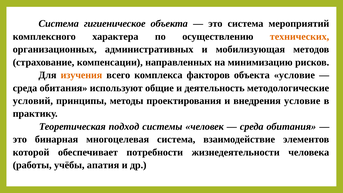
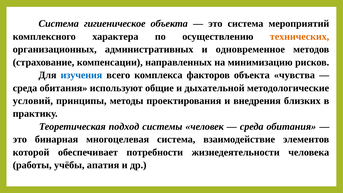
мобилизующая: мобилизующая -> одновременное
изучения colour: orange -> blue
объекта условие: условие -> чувства
деятельность: деятельность -> дыхательной
внедрения условие: условие -> близких
